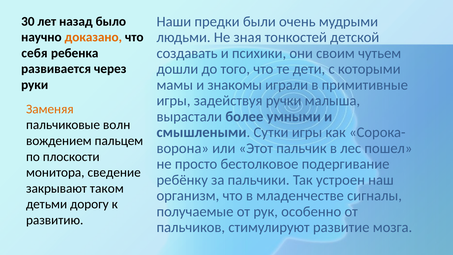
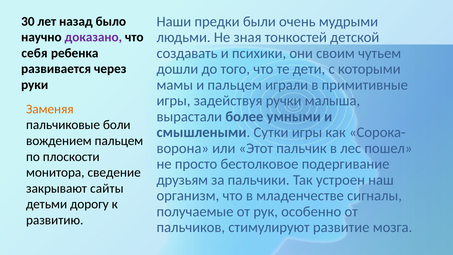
доказано colour: orange -> purple
и знакомы: знакомы -> пальцем
волн: волн -> боли
ребёнку: ребёнку -> друзьям
таком: таком -> сайты
